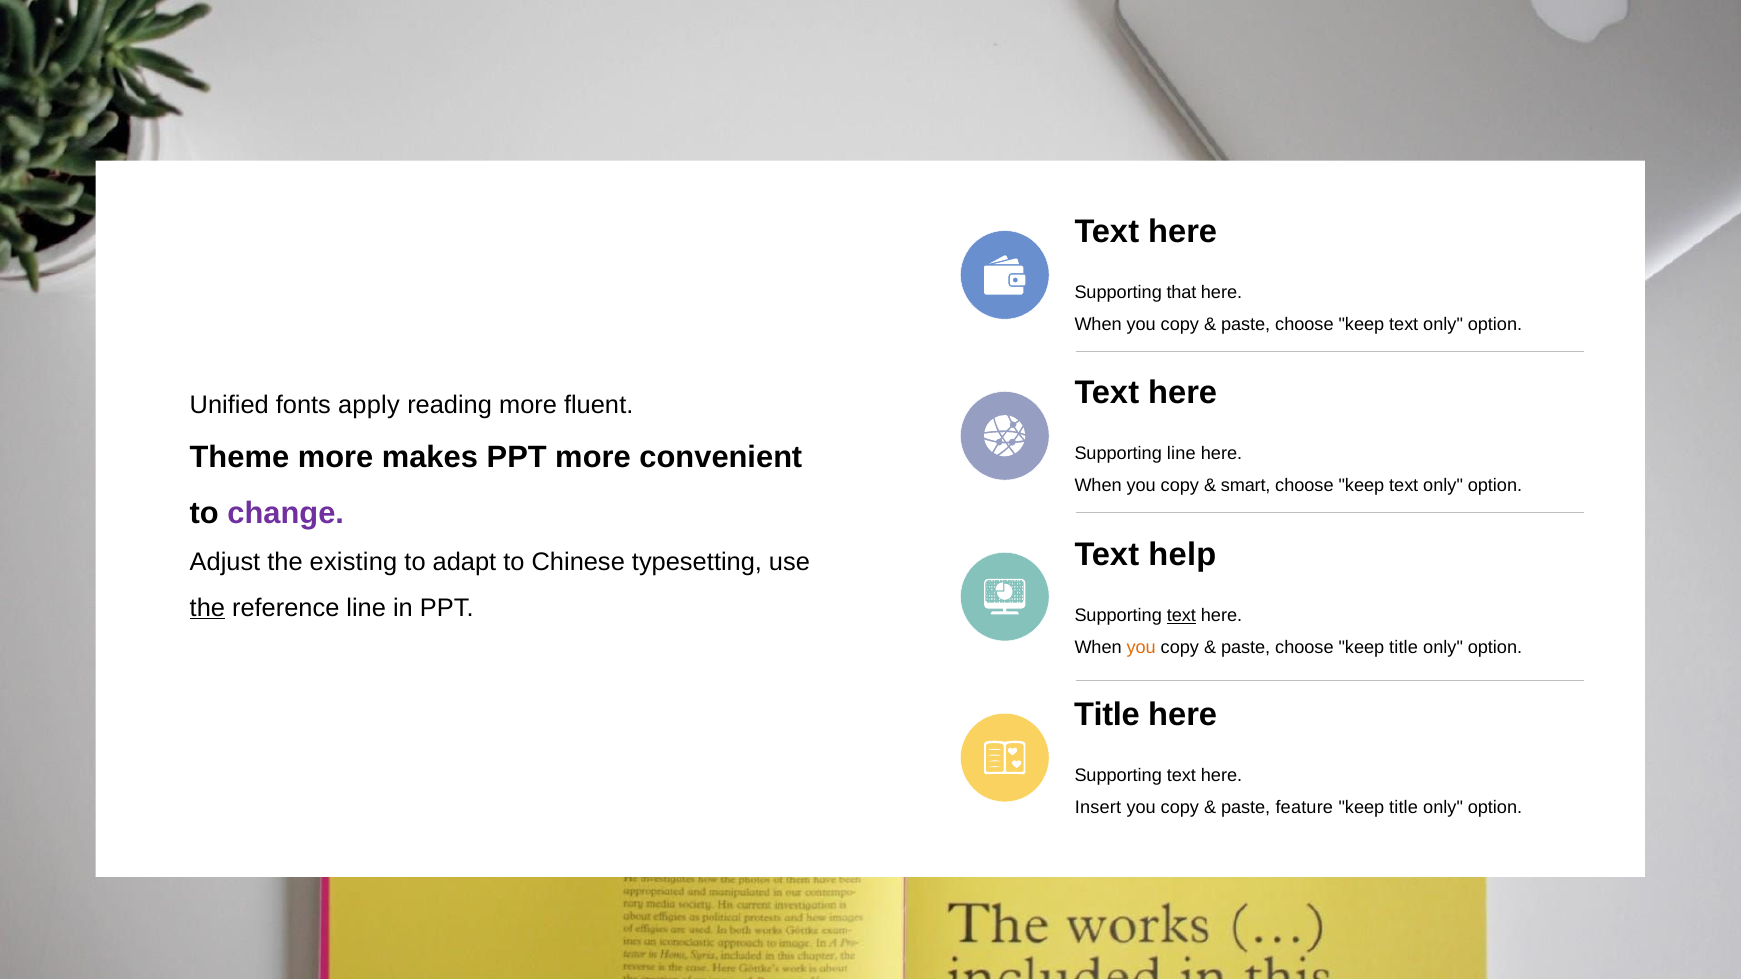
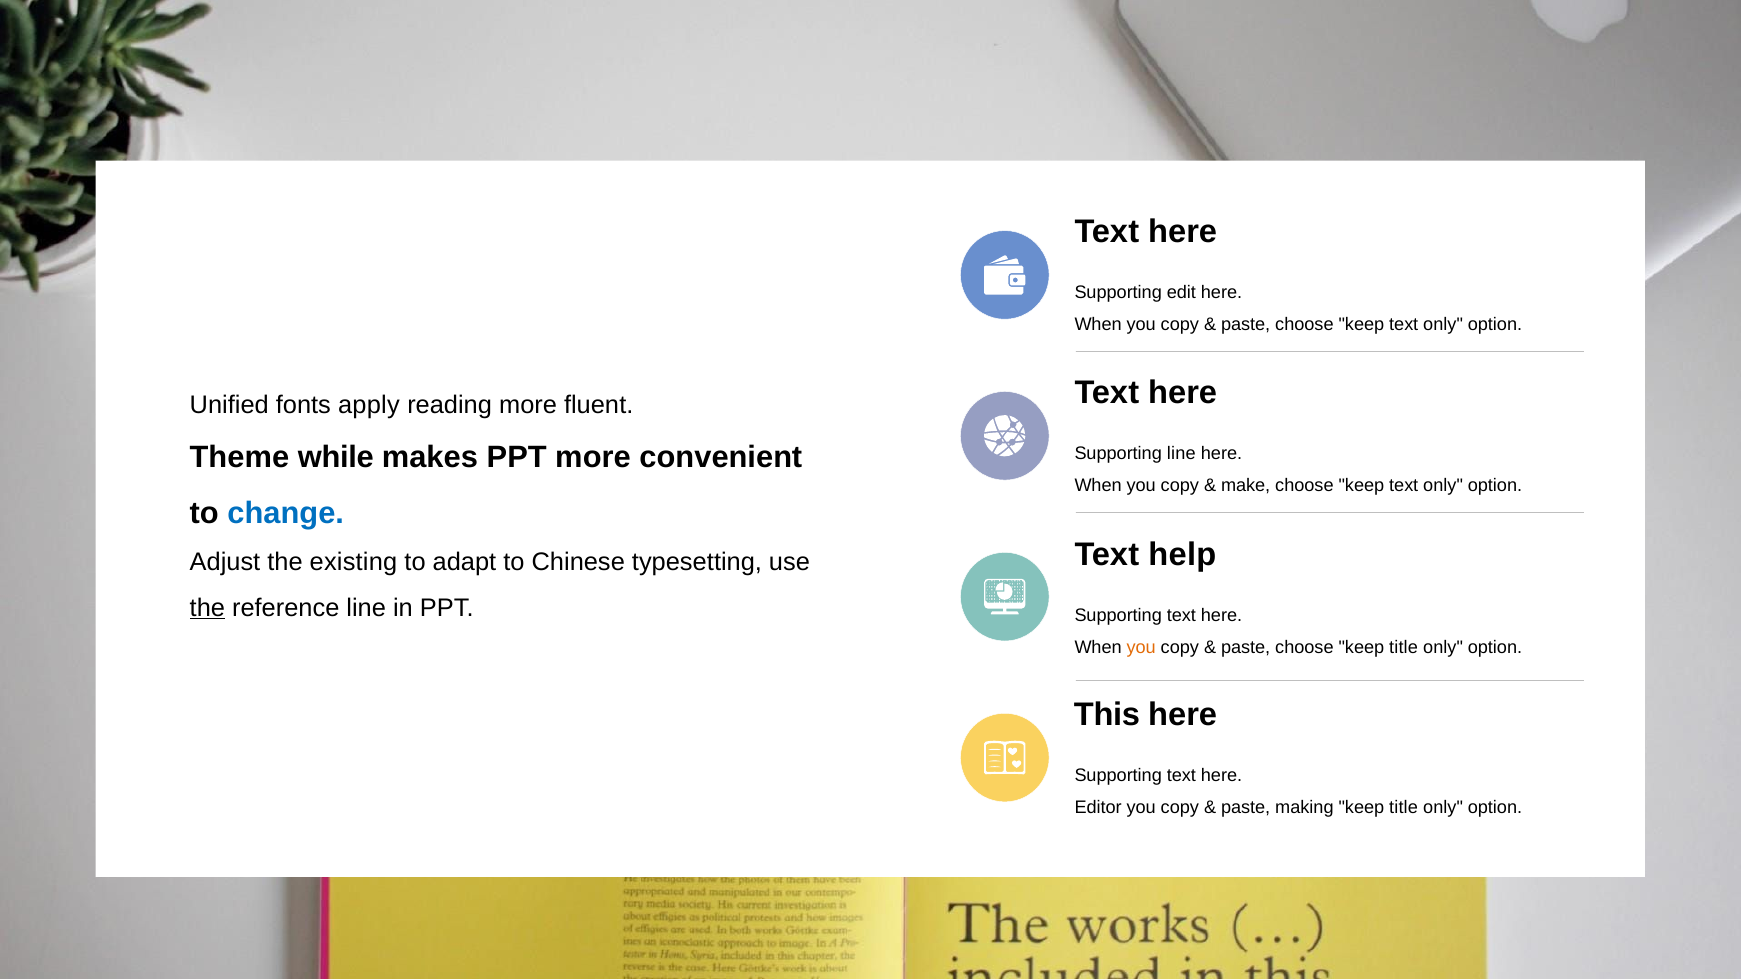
that: that -> edit
Theme more: more -> while
smart: smart -> make
change colour: purple -> blue
text at (1181, 616) underline: present -> none
Title at (1107, 715): Title -> This
Insert: Insert -> Editor
feature: feature -> making
